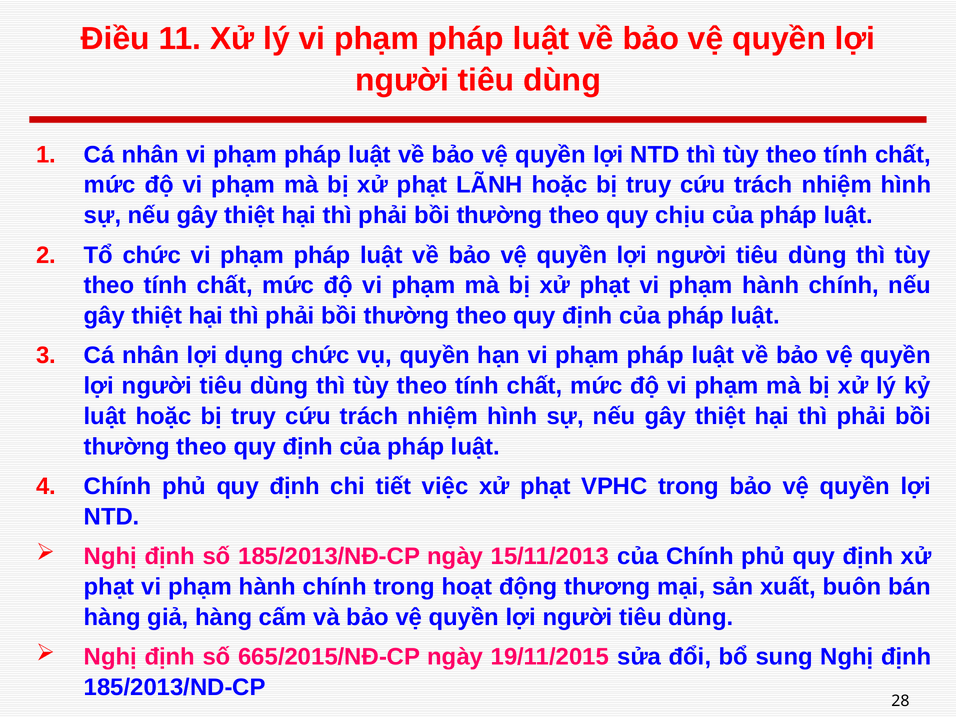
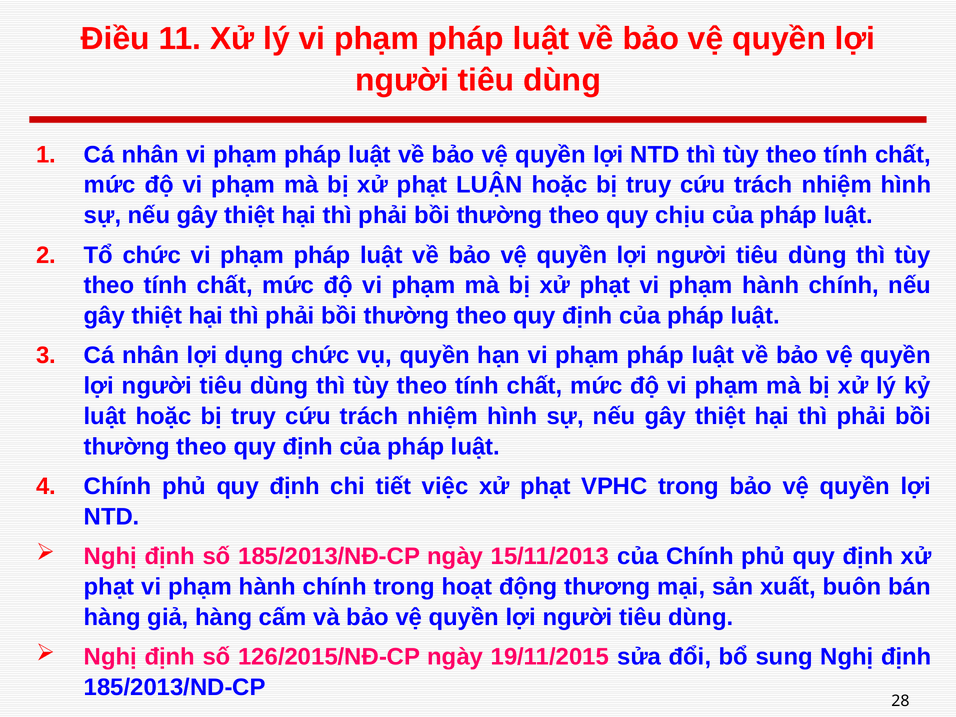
LÃNH: LÃNH -> LUẬN
665/2015/NĐ-CP: 665/2015/NĐ-CP -> 126/2015/NĐ-CP
